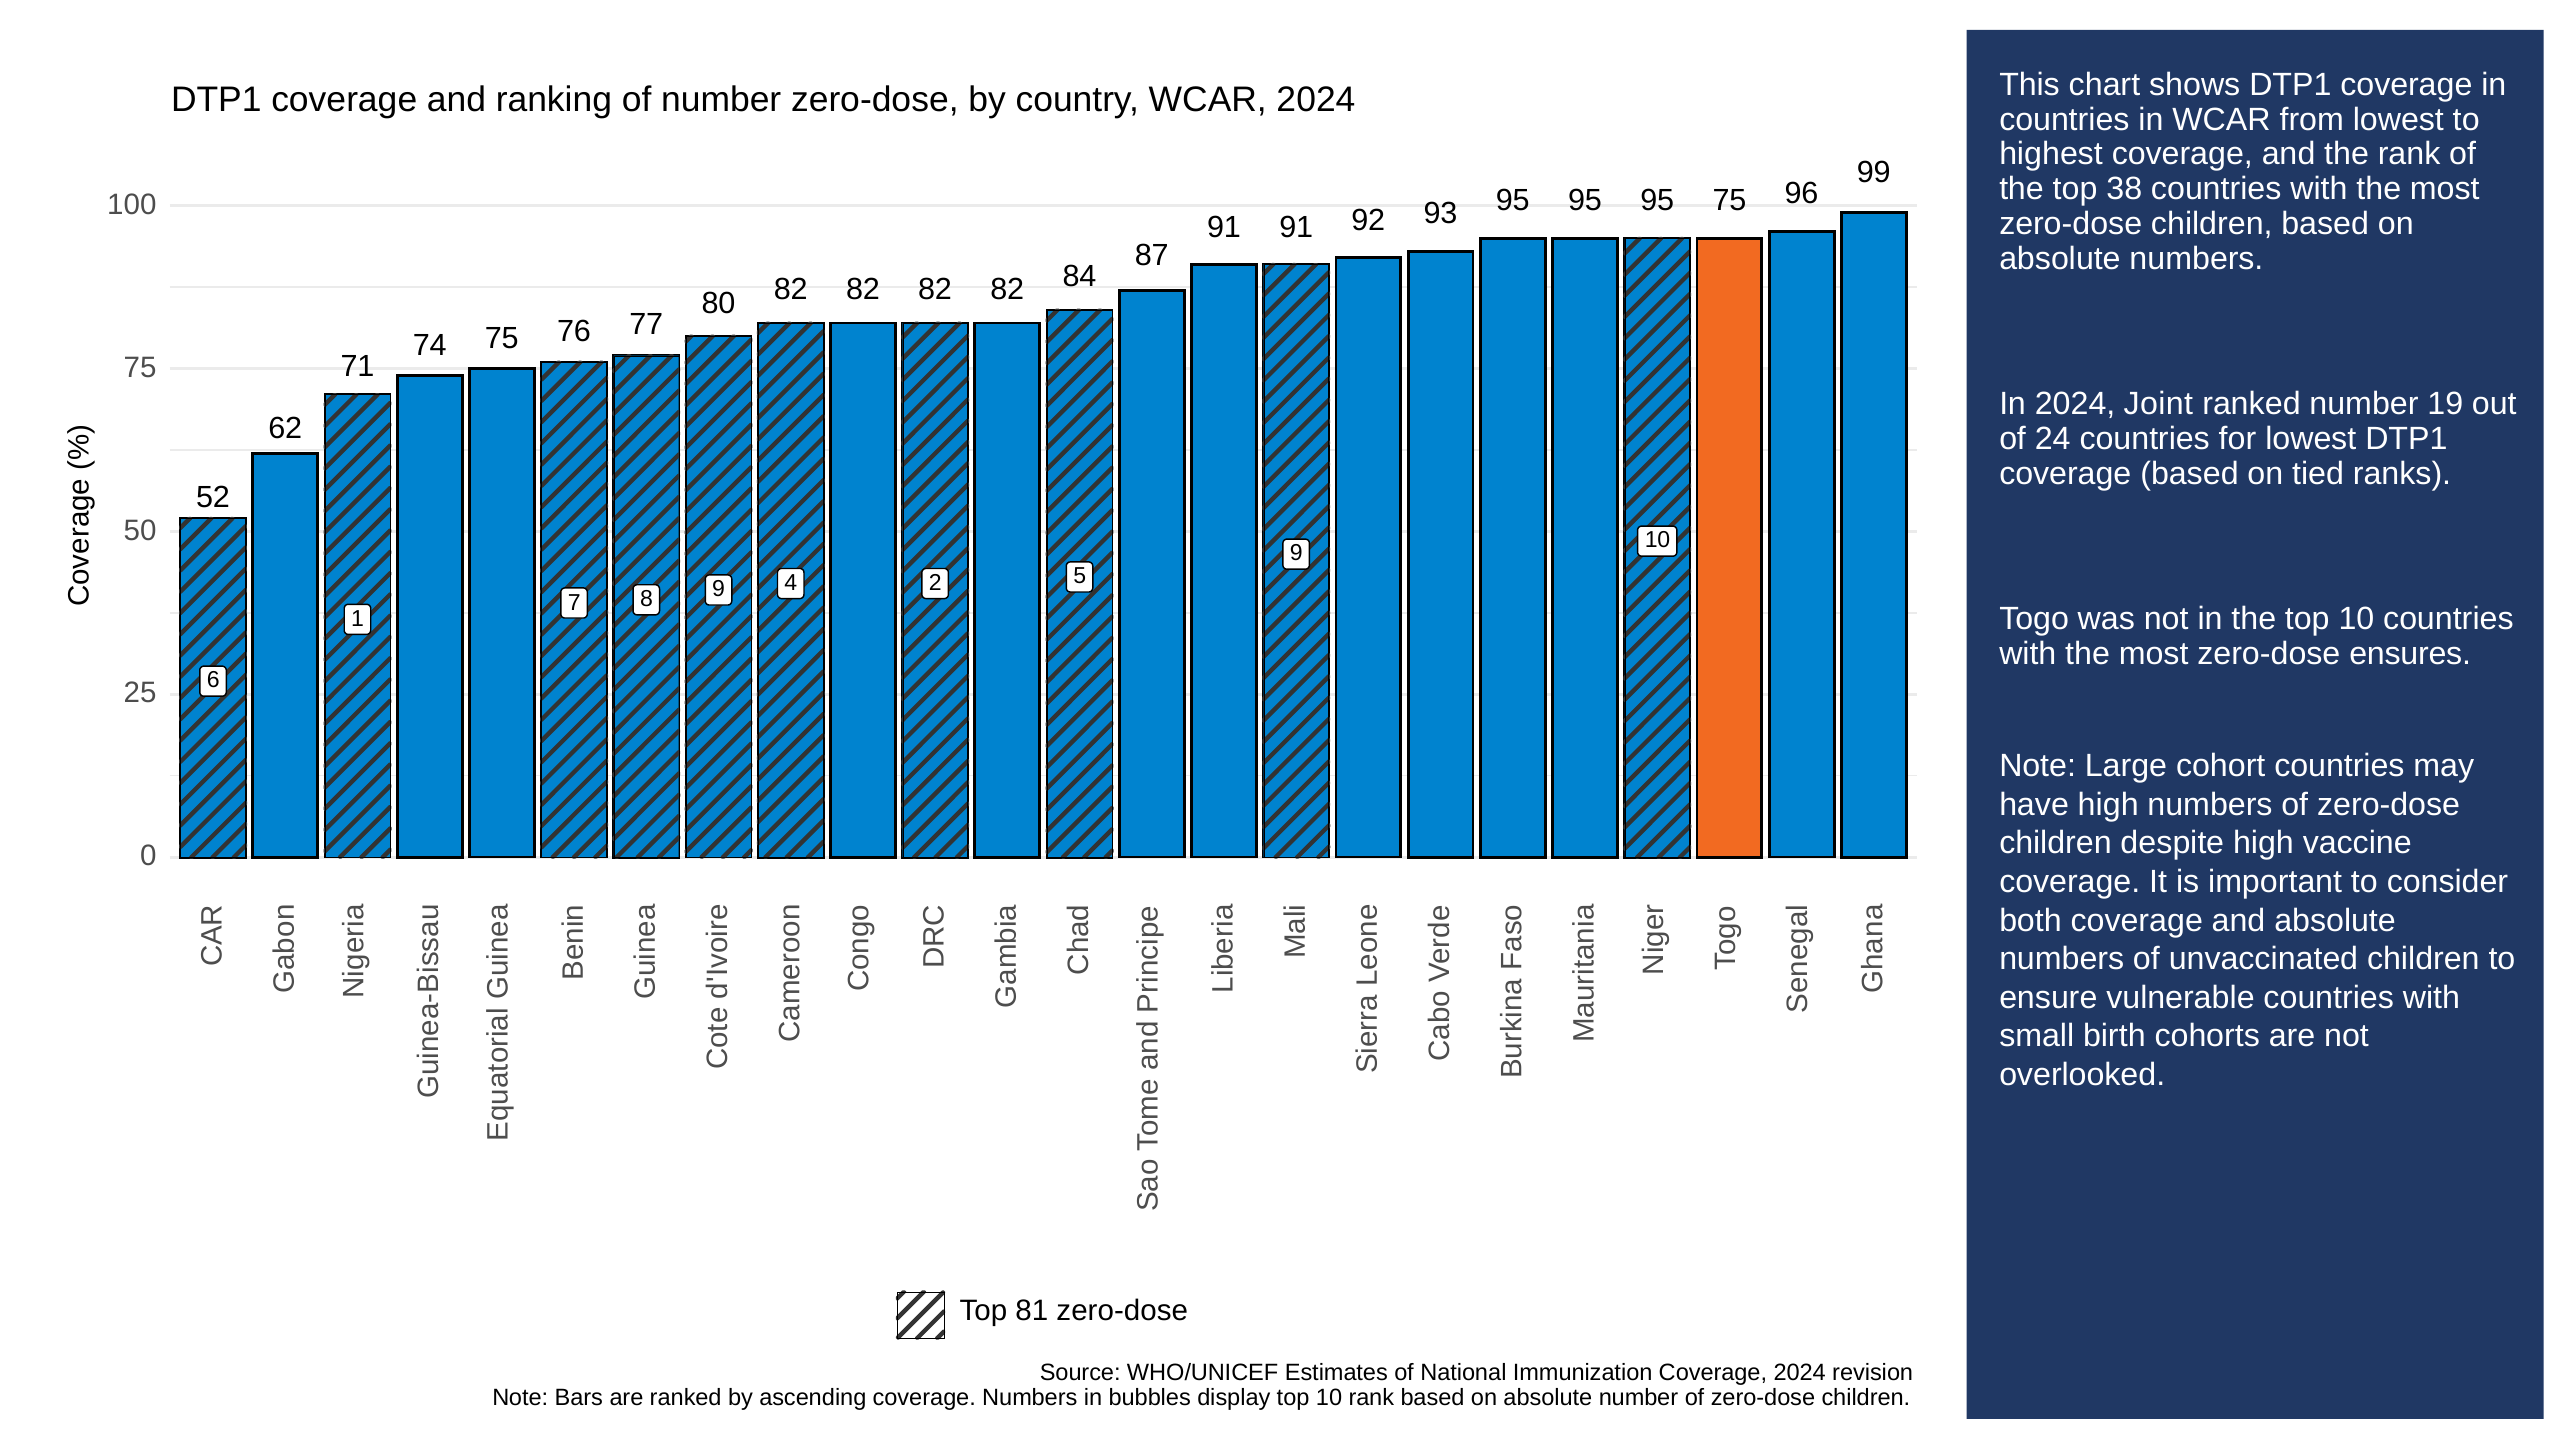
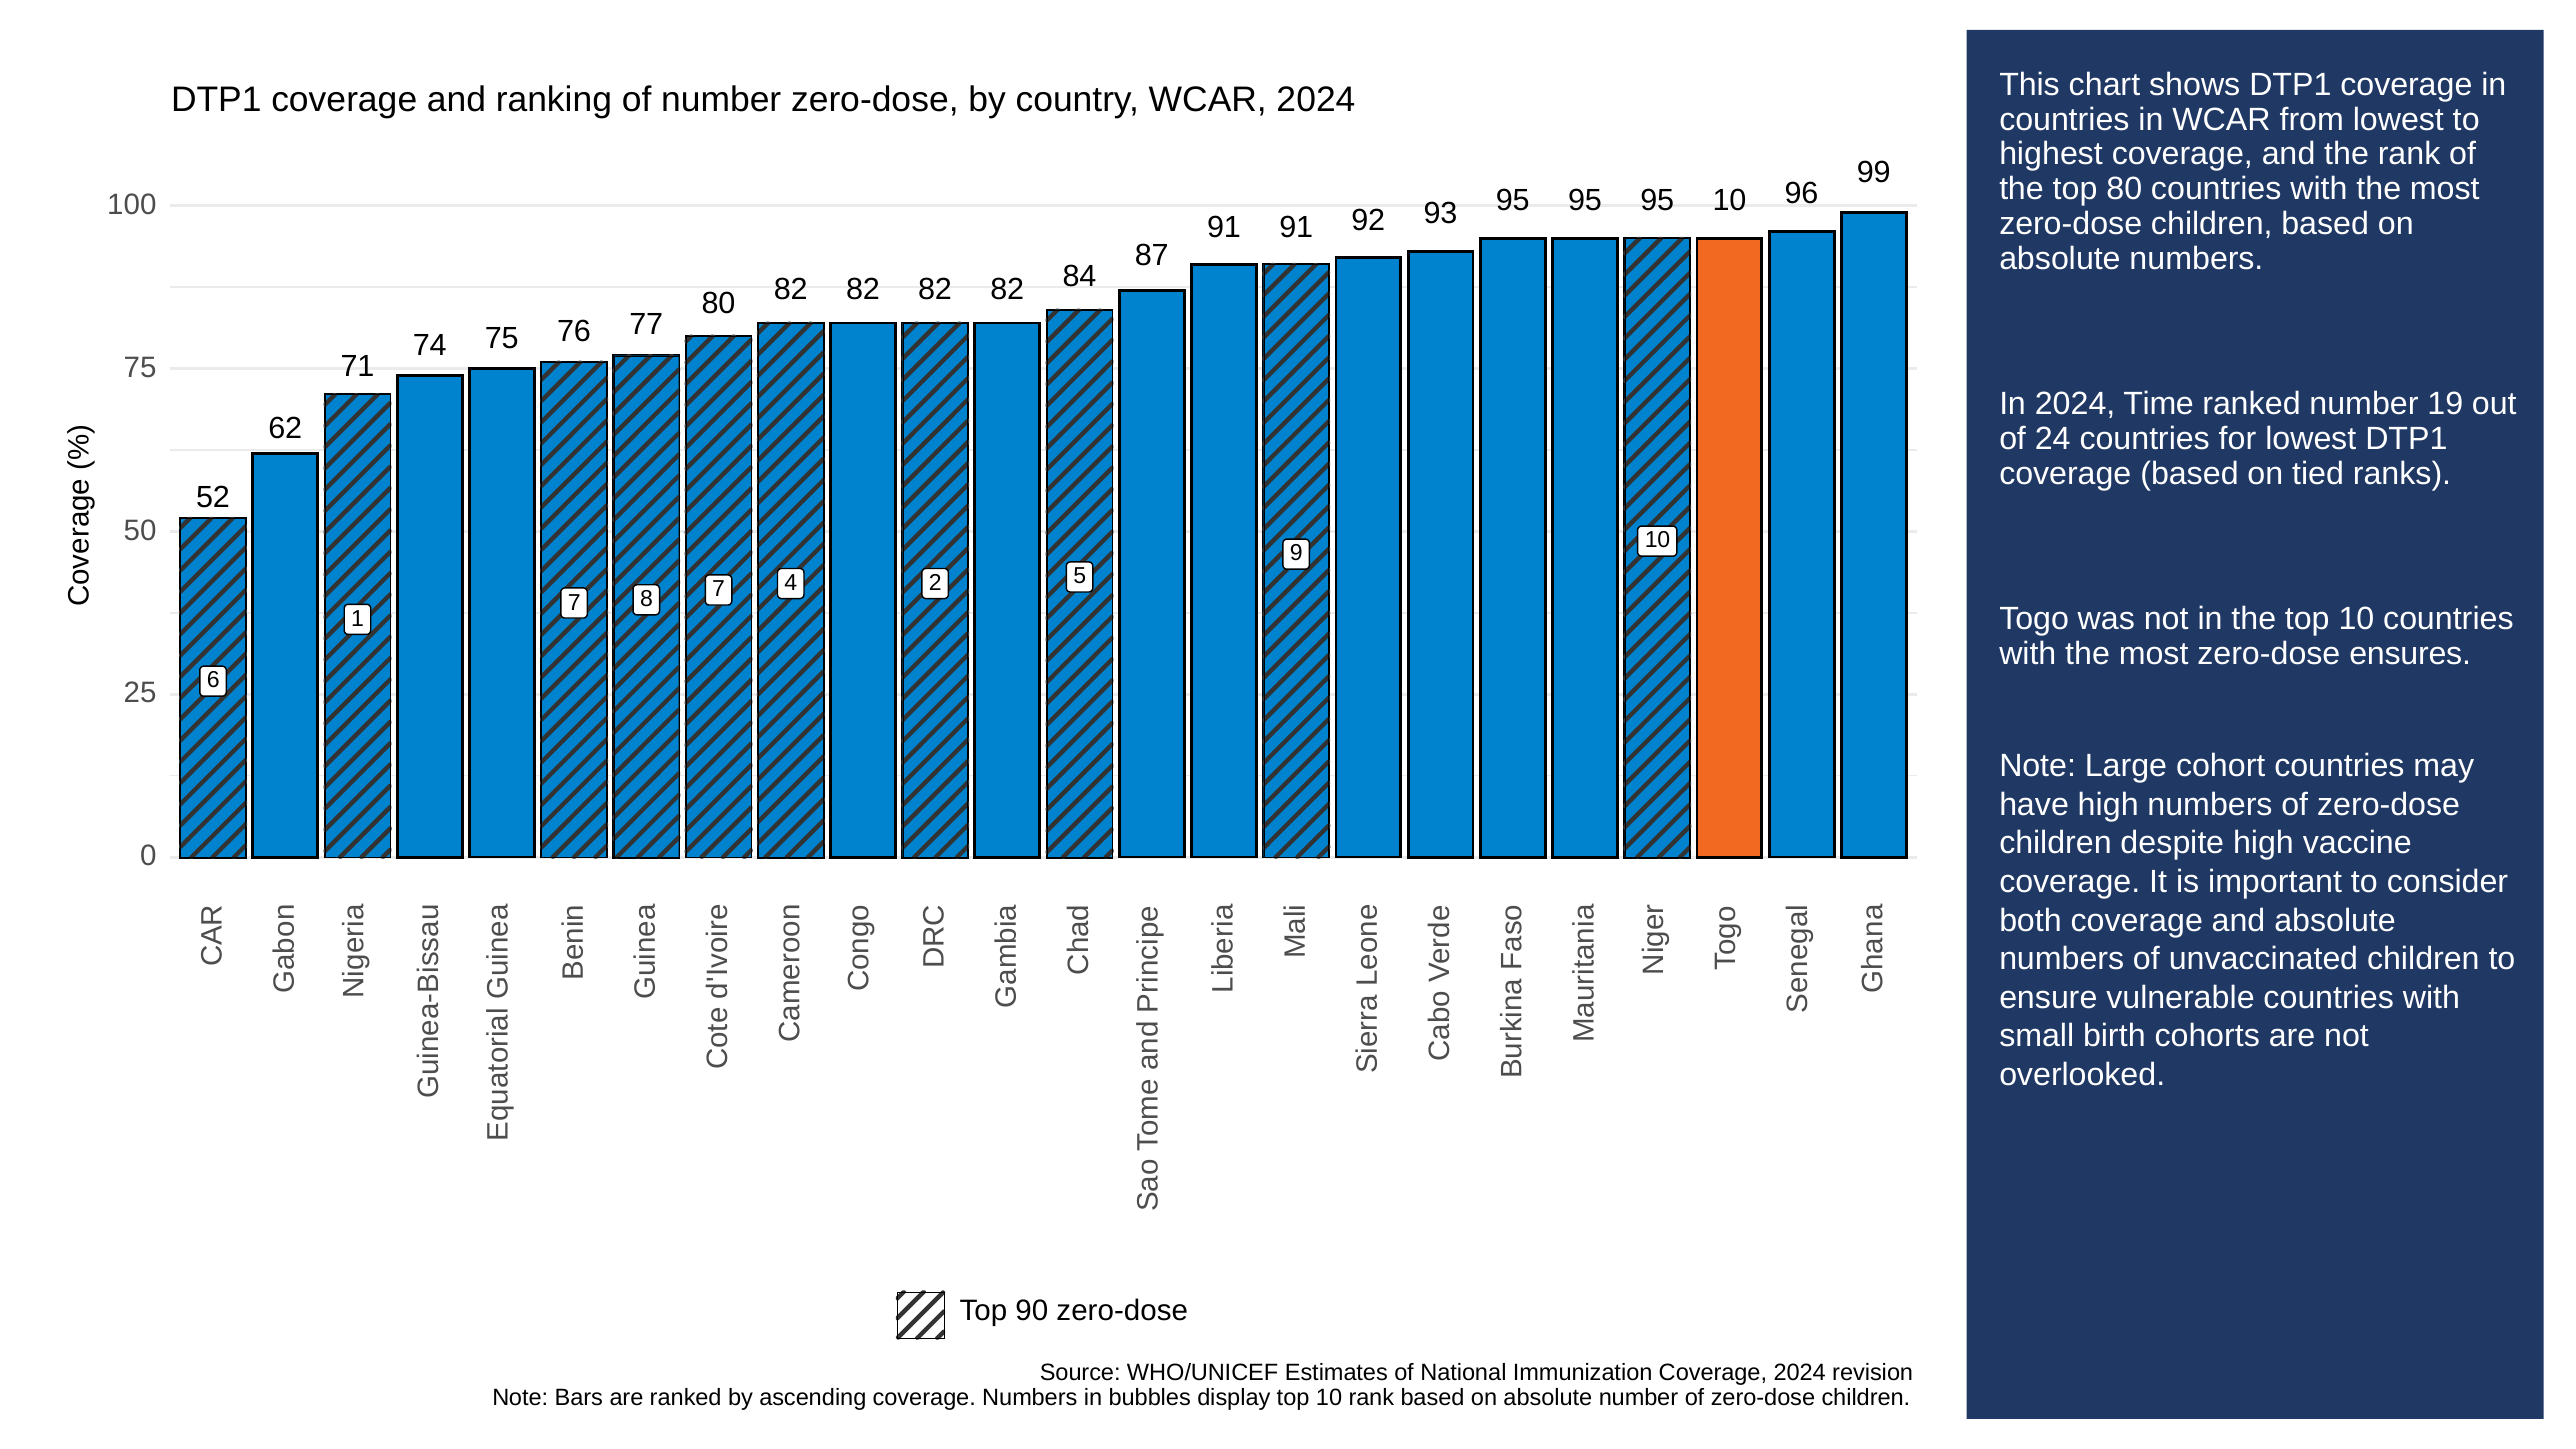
top 38: 38 -> 80
95 75: 75 -> 10
Joint: Joint -> Time
8 9: 9 -> 7
81: 81 -> 90
